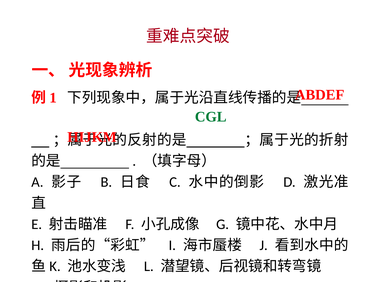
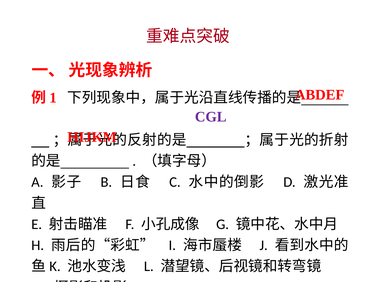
CGL colour: green -> purple
